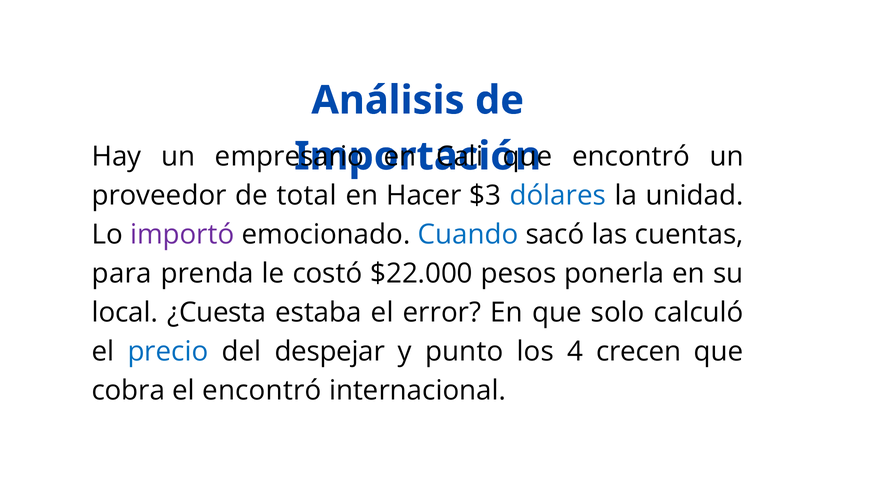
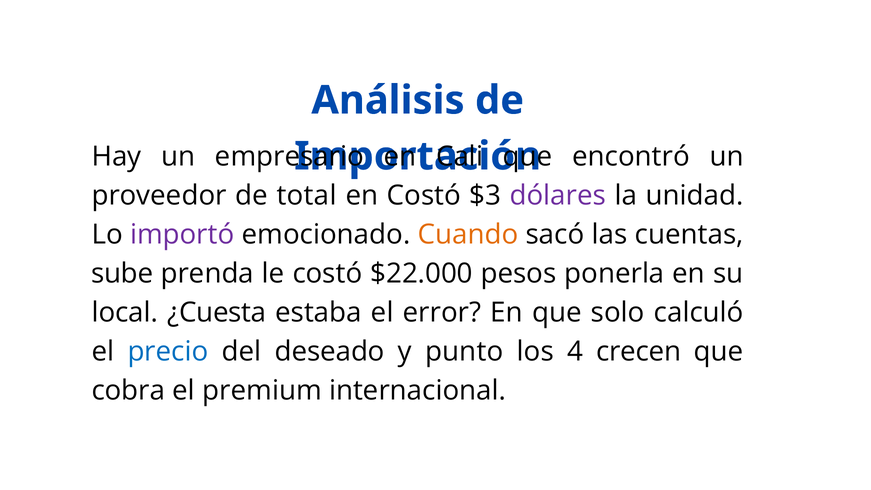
en Hacer: Hacer -> Costó
dólares colour: blue -> purple
Cuando colour: blue -> orange
para: para -> sube
despejar: despejar -> deseado
el encontró: encontró -> premium
